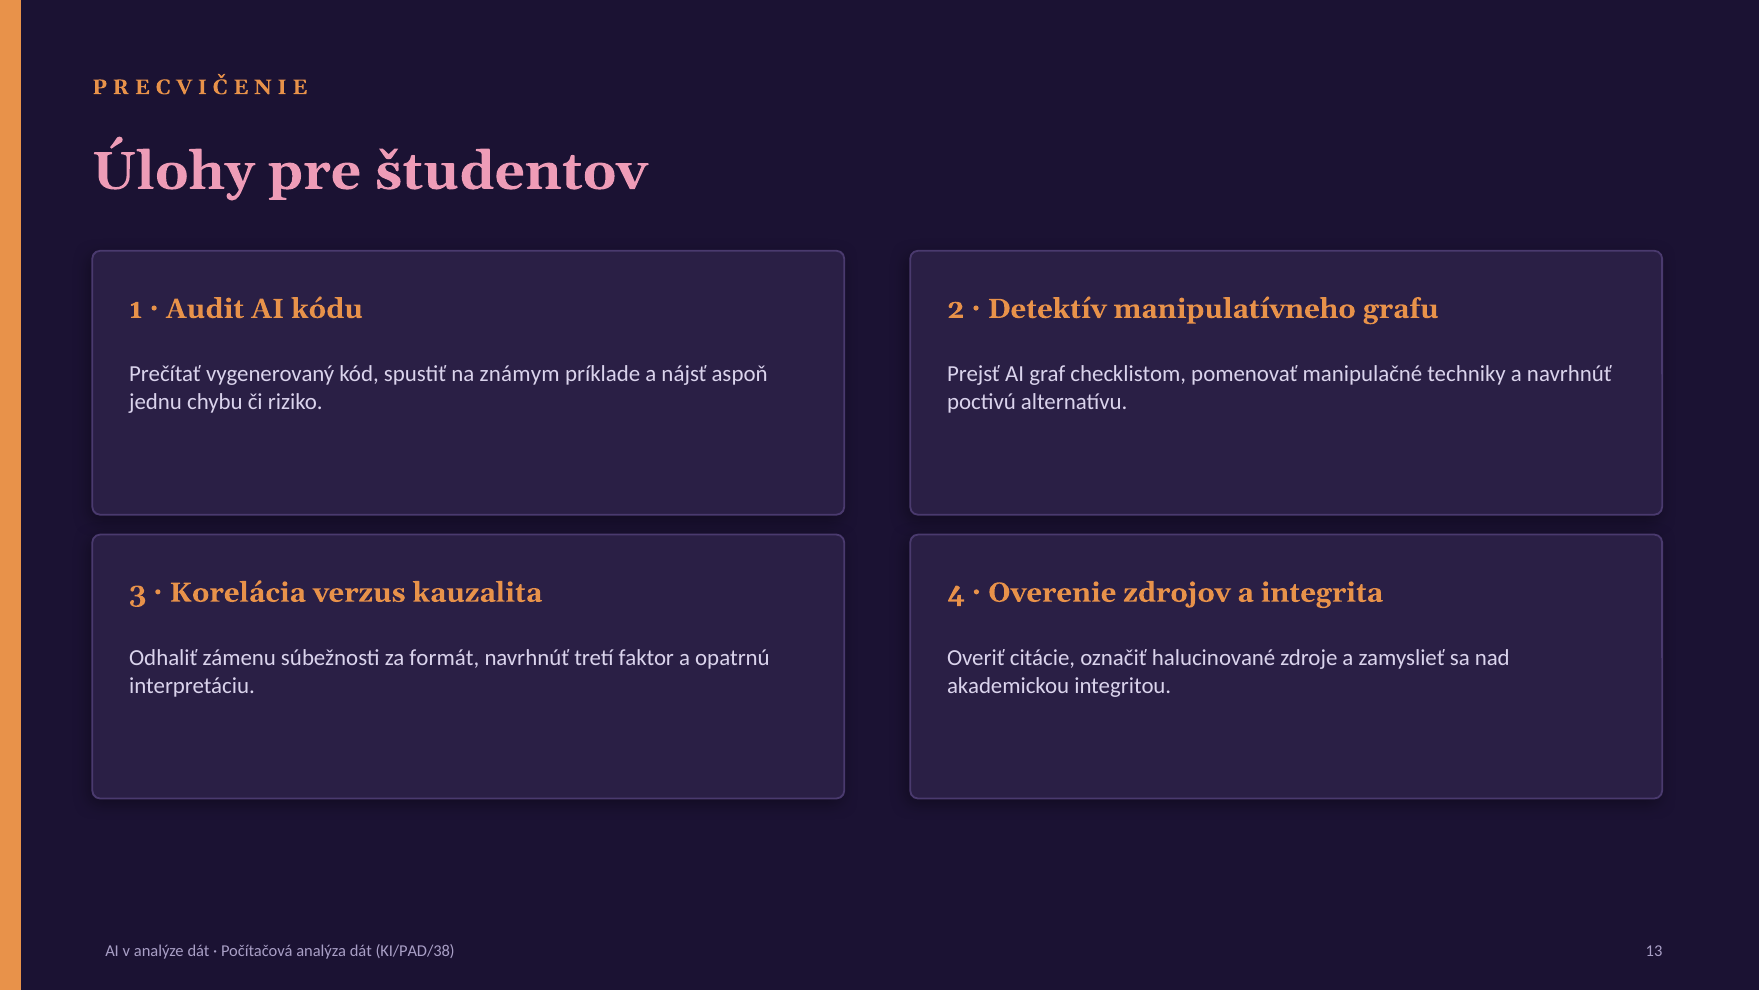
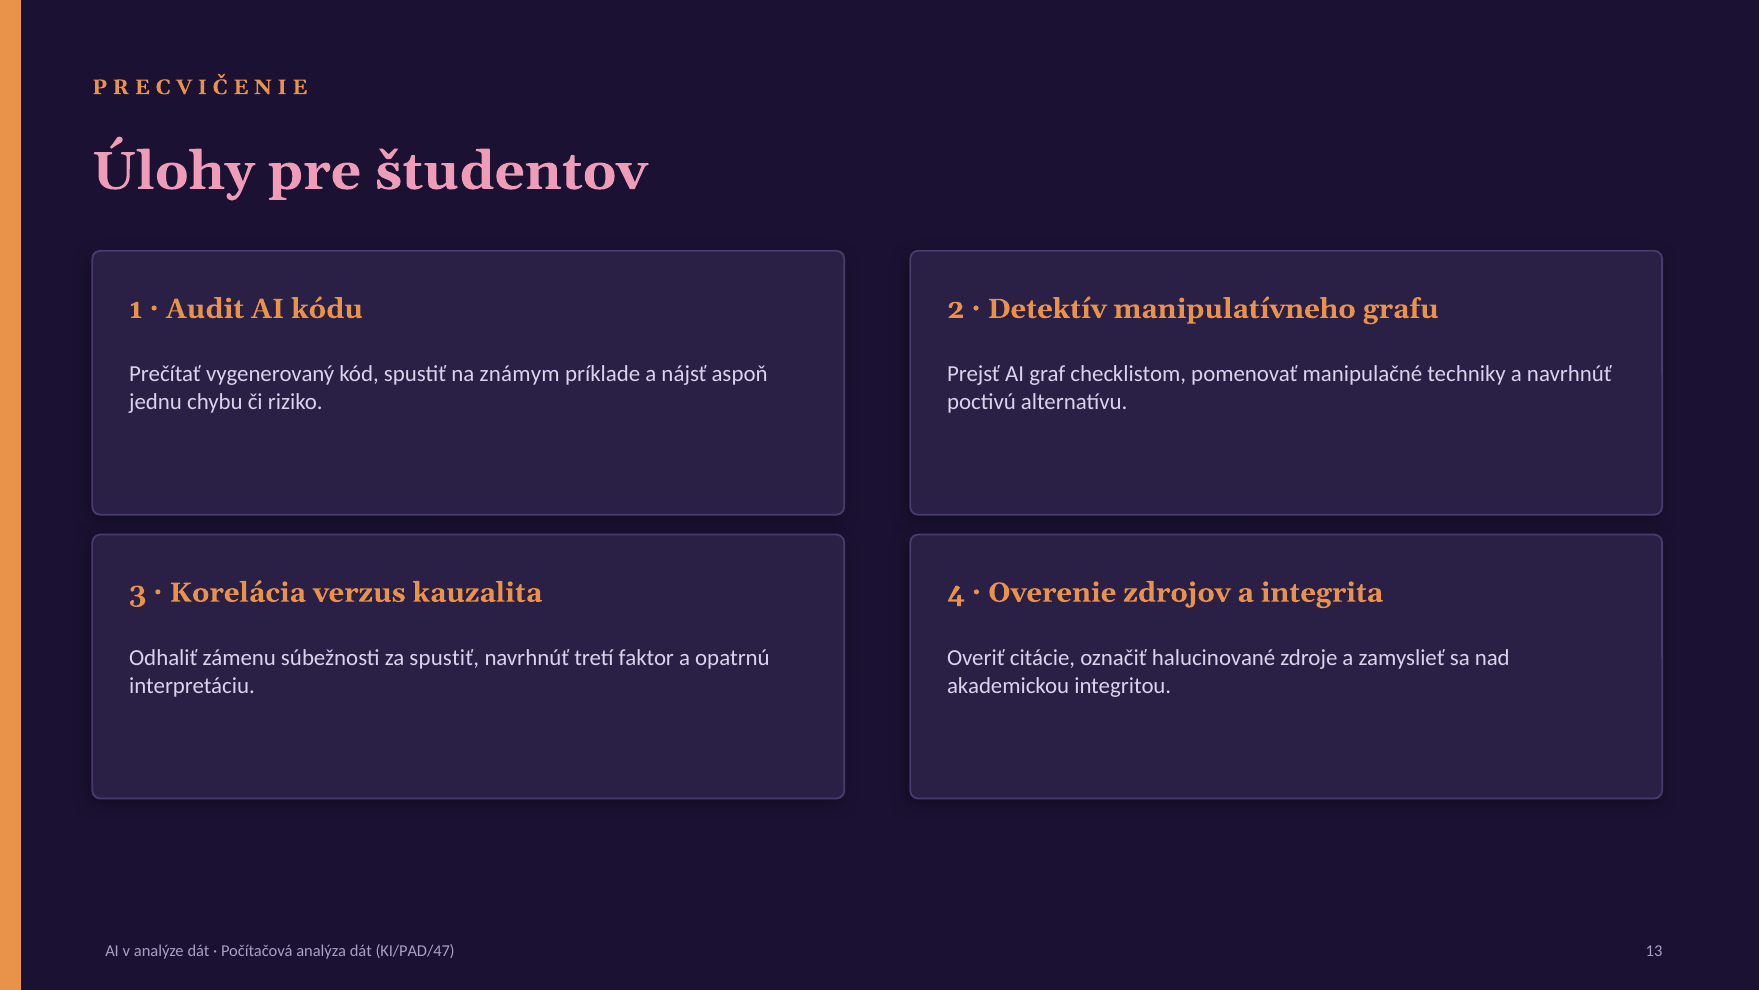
za formát: formát -> spustiť
KI/PAD/38: KI/PAD/38 -> KI/PAD/47
